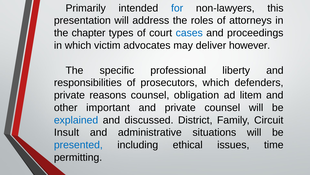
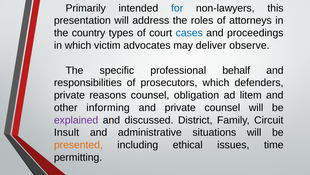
chapter: chapter -> country
however: however -> observe
liberty: liberty -> behalf
important: important -> informing
explained colour: blue -> purple
presented colour: blue -> orange
